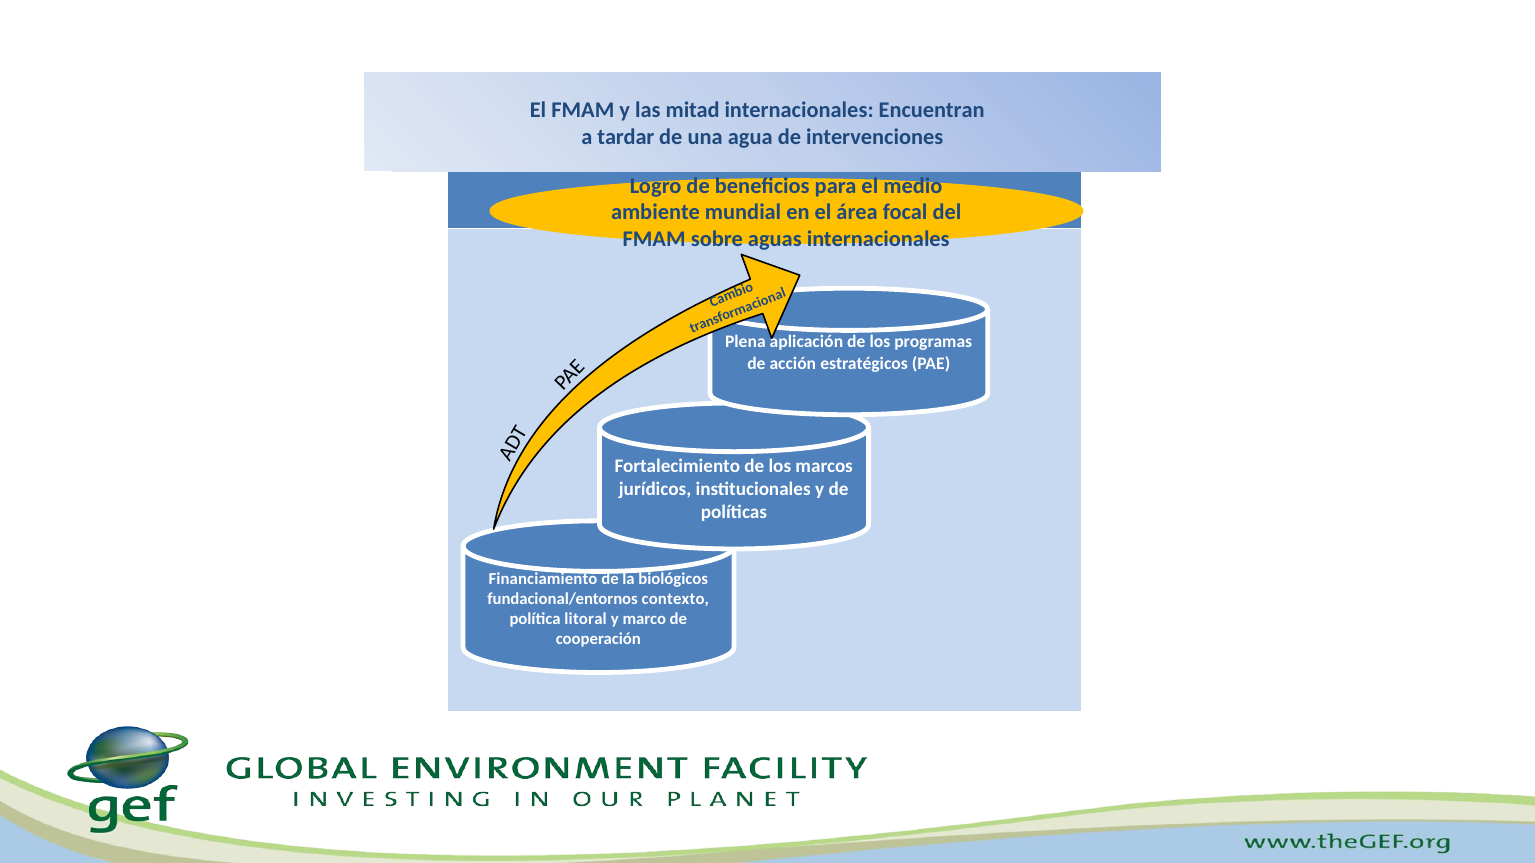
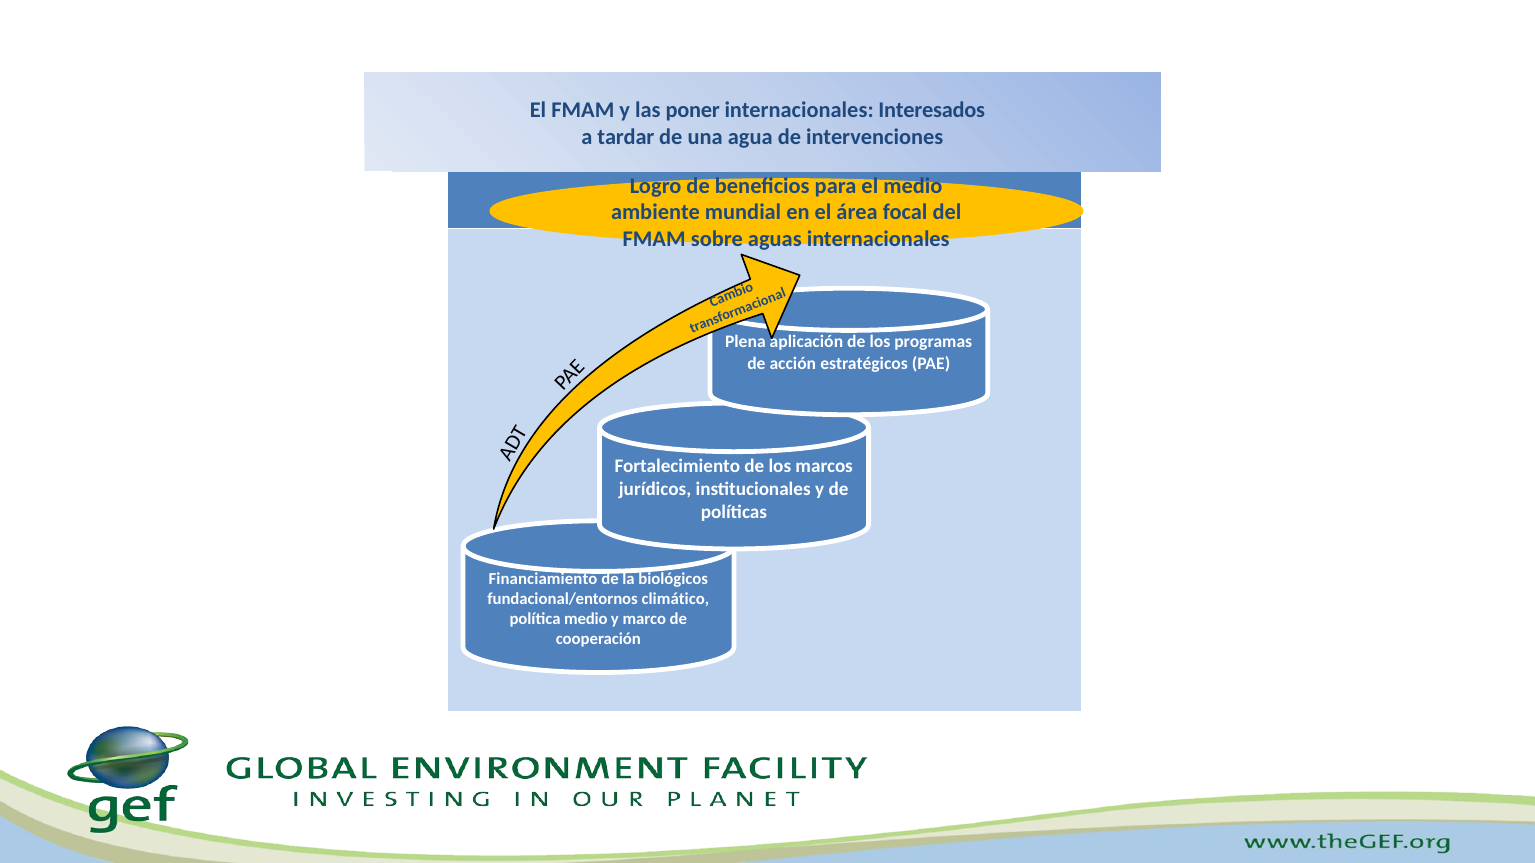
mitad: mitad -> poner
Encuentran: Encuentran -> Interesados
contexto: contexto -> climático
política litoral: litoral -> medio
